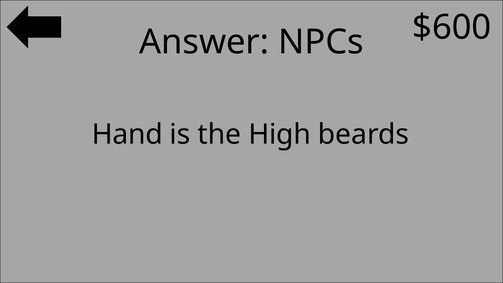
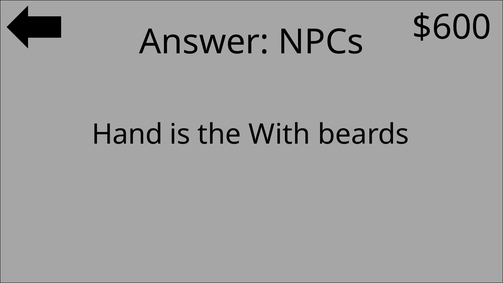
High: High -> With
